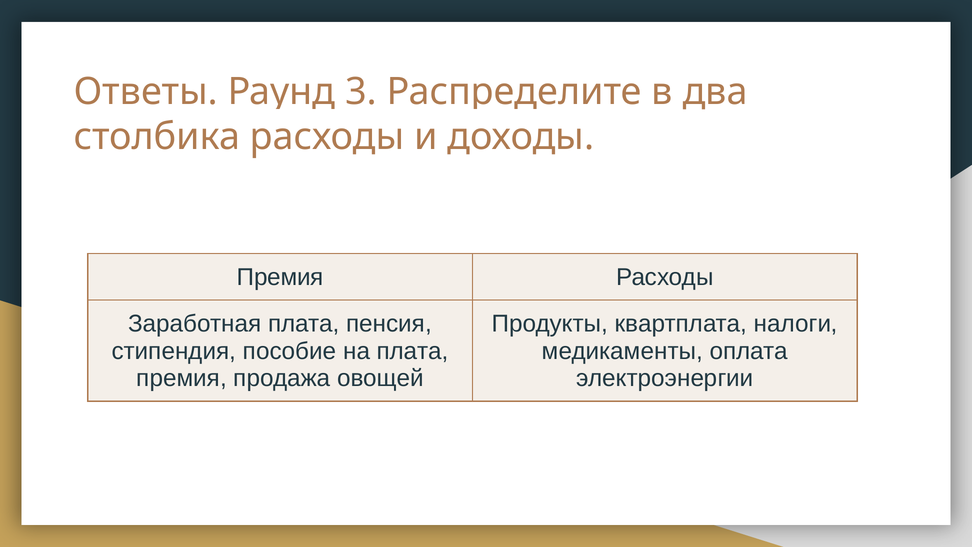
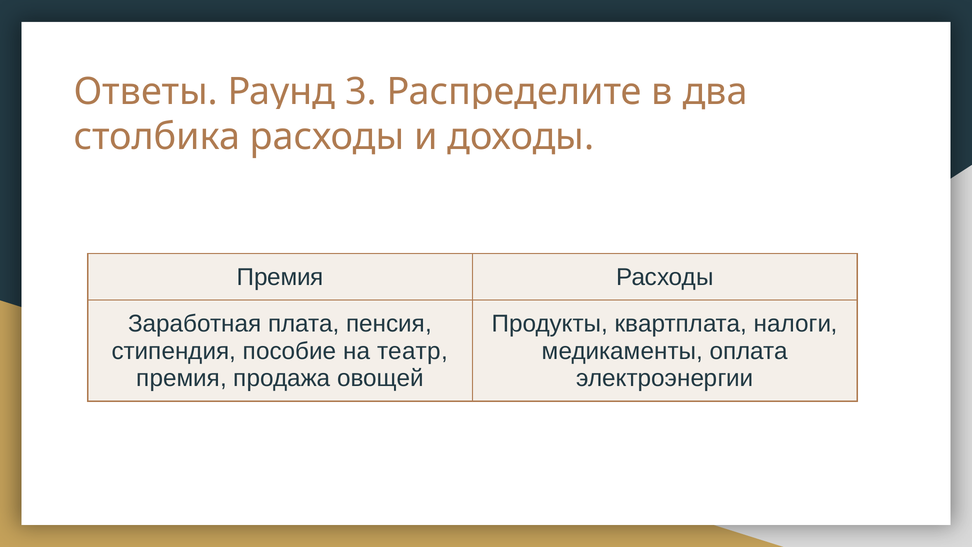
на плата: плата -> театр
